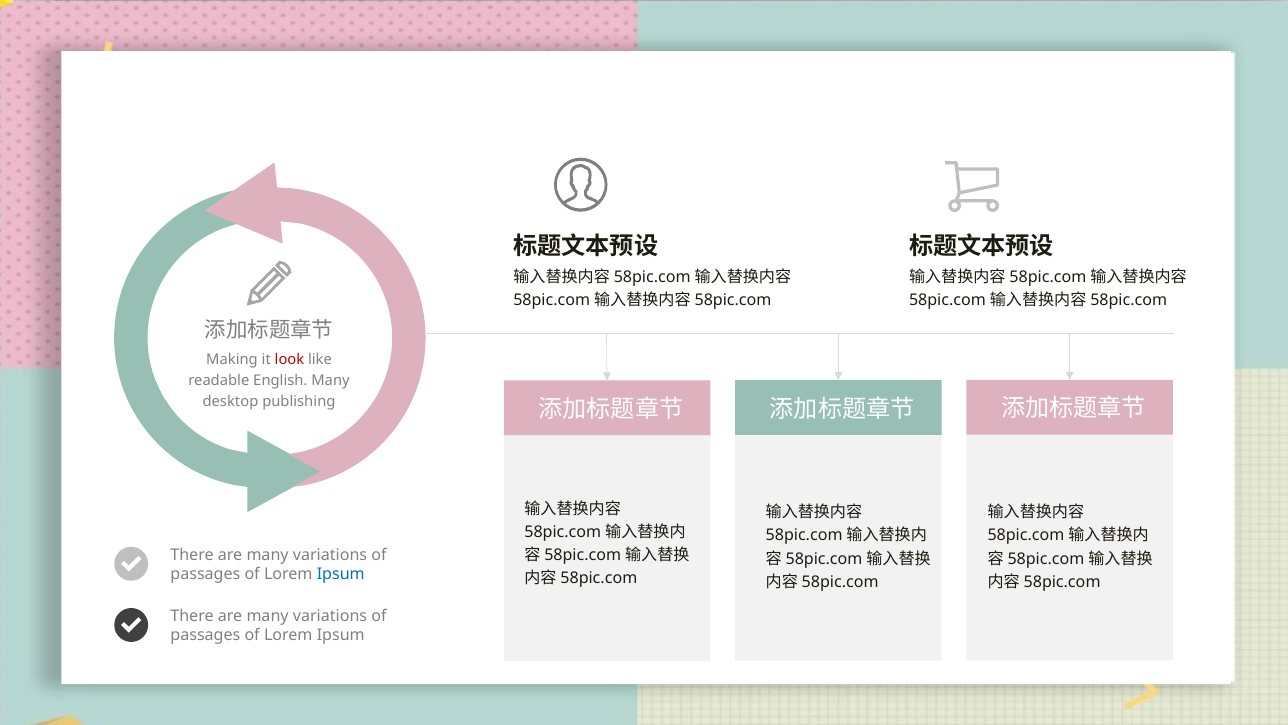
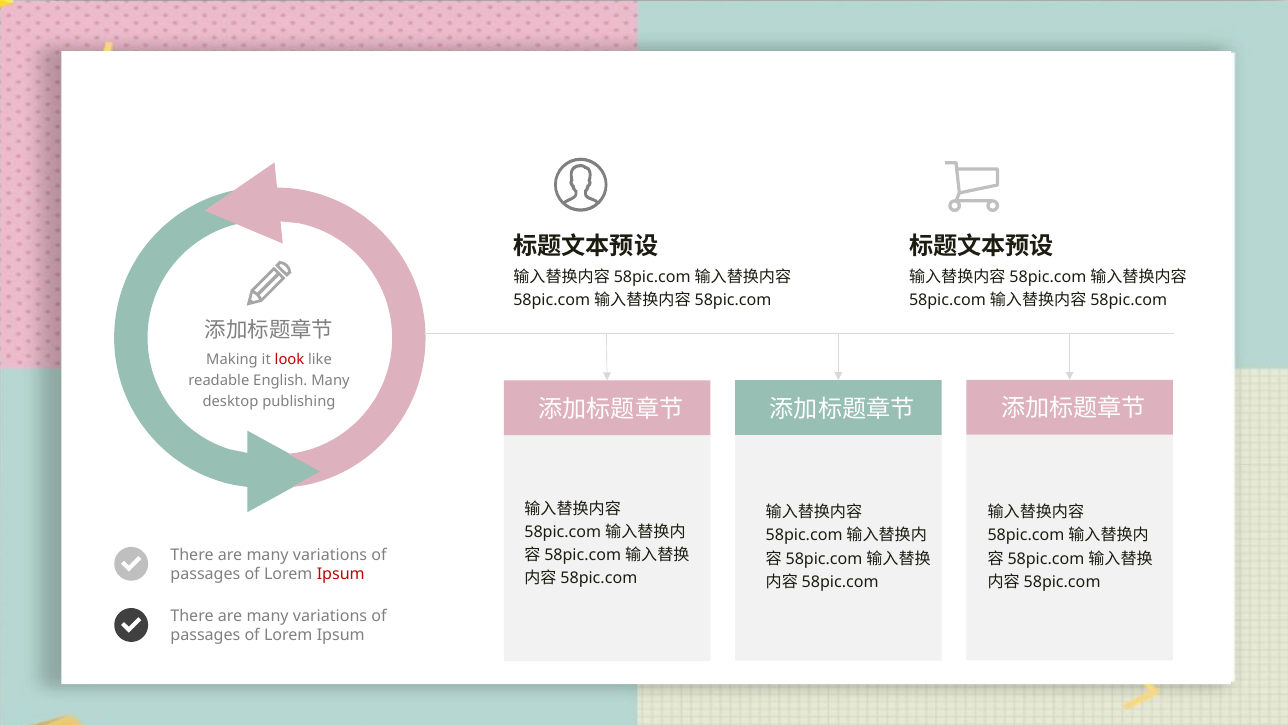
Ipsum at (341, 574) colour: blue -> red
